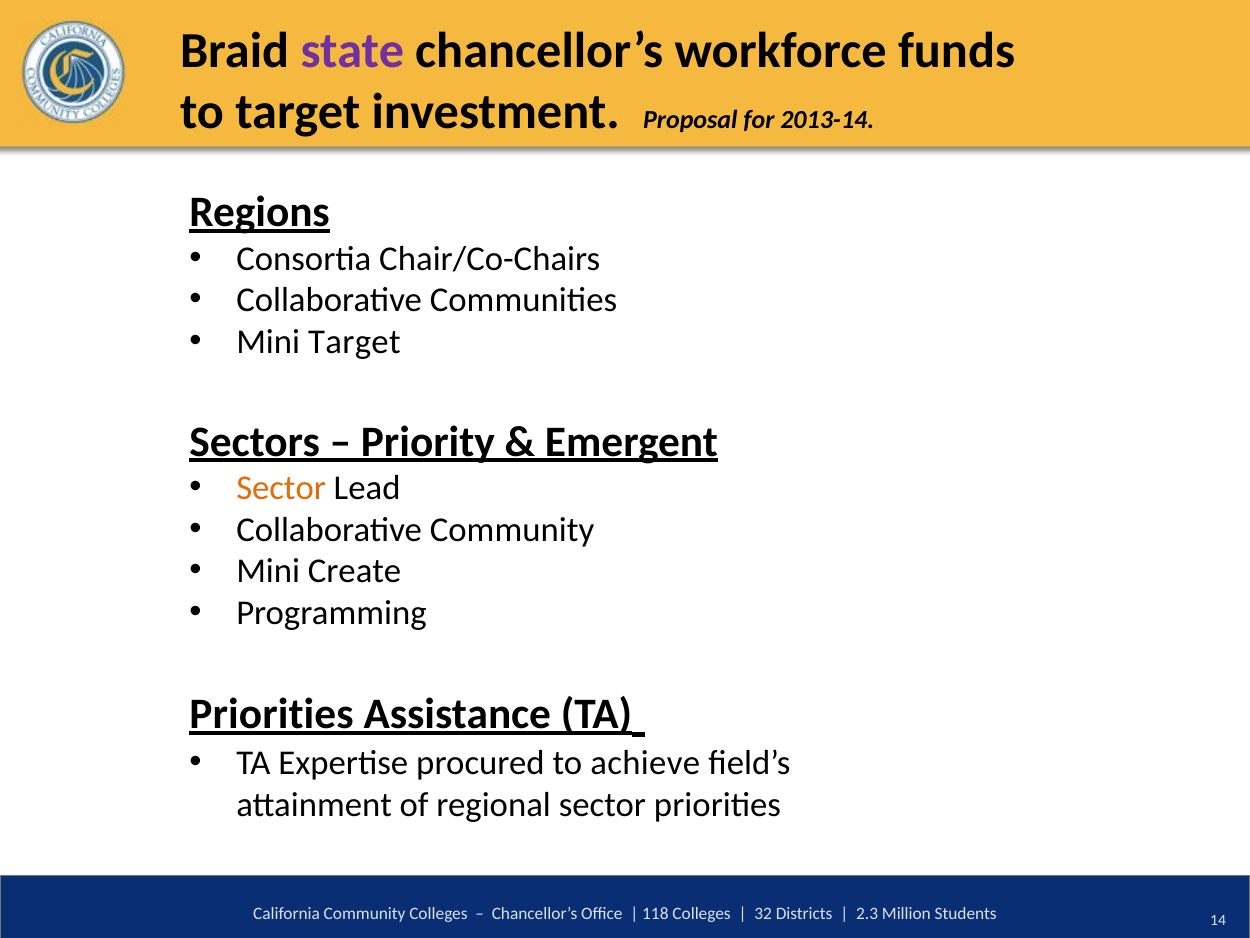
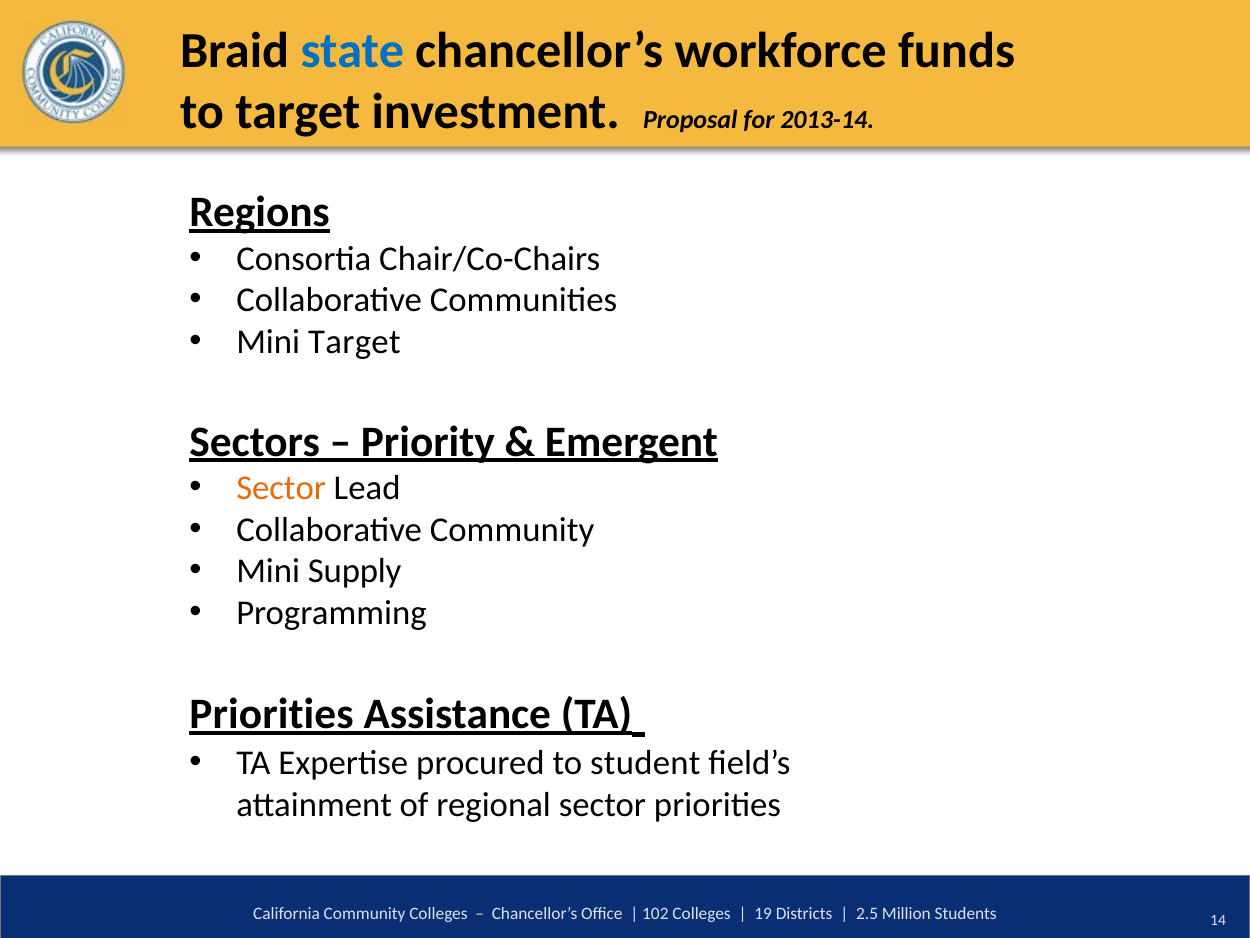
state colour: purple -> blue
Create: Create -> Supply
achieve: achieve -> student
118: 118 -> 102
32: 32 -> 19
2.3: 2.3 -> 2.5
